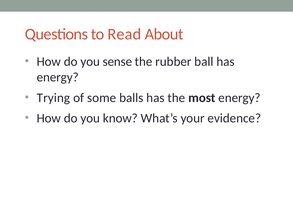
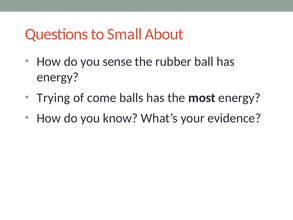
Read: Read -> Small
some: some -> come
